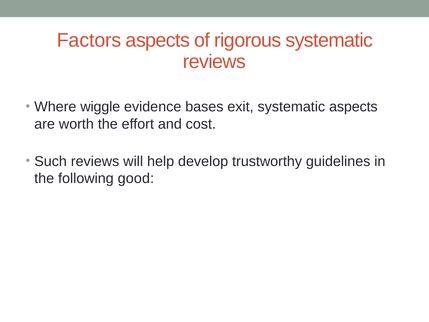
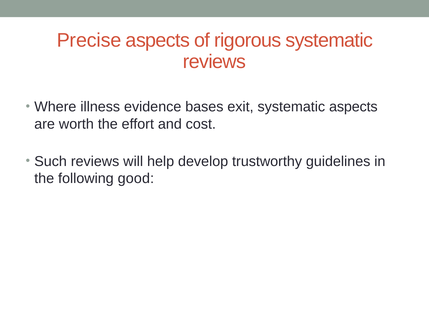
Factors: Factors -> Precise
wiggle: wiggle -> illness
